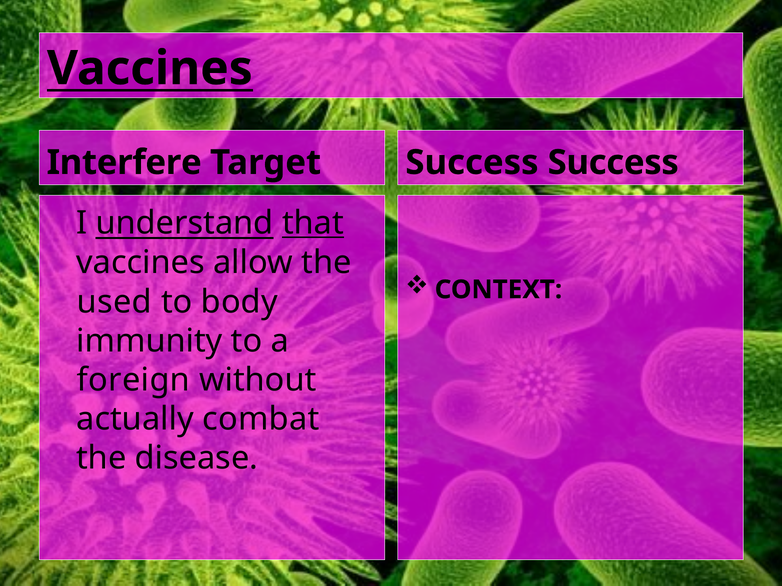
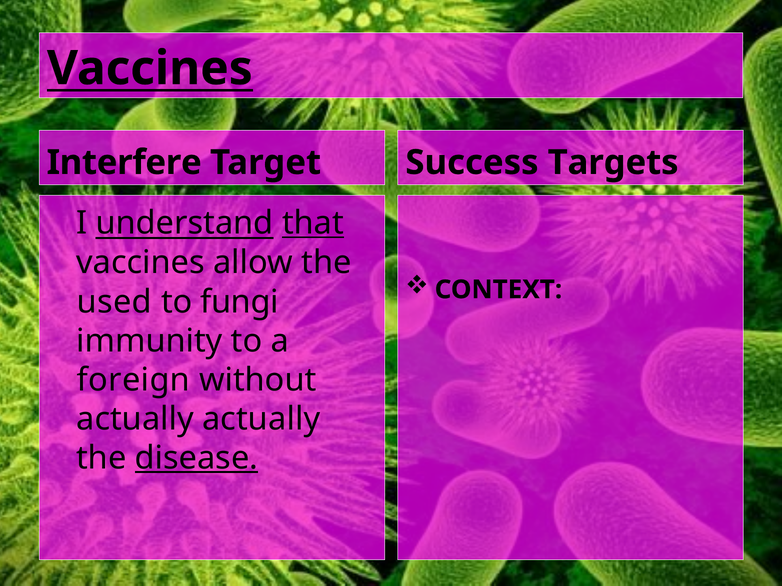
Success Success: Success -> Targets
body: body -> fungi
actually combat: combat -> actually
disease underline: none -> present
